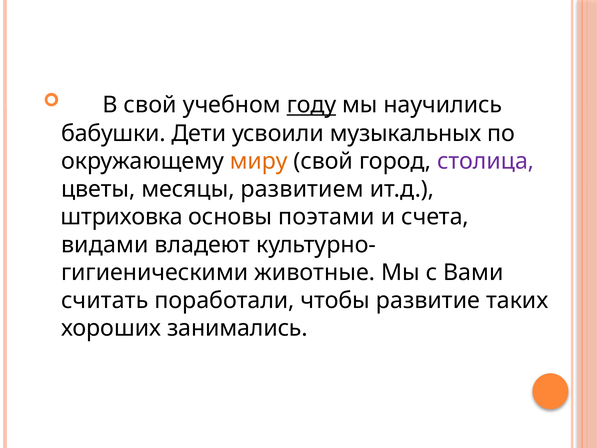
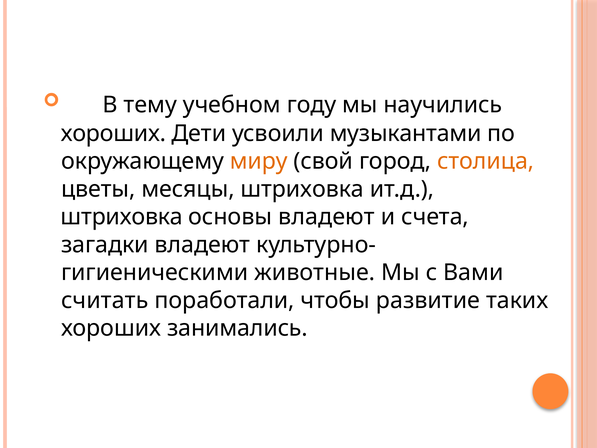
В свой: свой -> тему
году underline: present -> none
бабушки at (113, 133): бабушки -> хороших
музыкальных: музыкальных -> музыкантами
столица colour: purple -> orange
месяцы развитием: развитием -> штриховка
основы поэтами: поэтами -> владеют
видами: видами -> загадки
